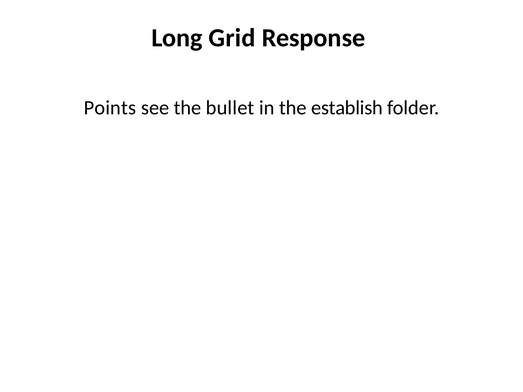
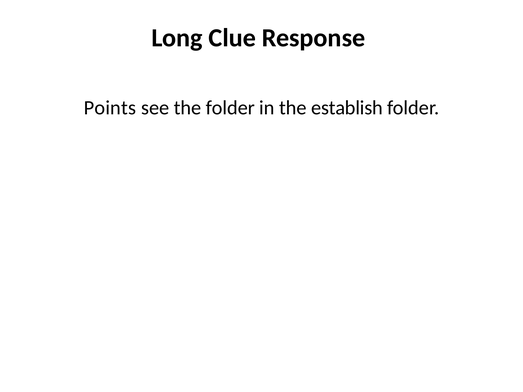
Grid: Grid -> Clue
the bullet: bullet -> folder
